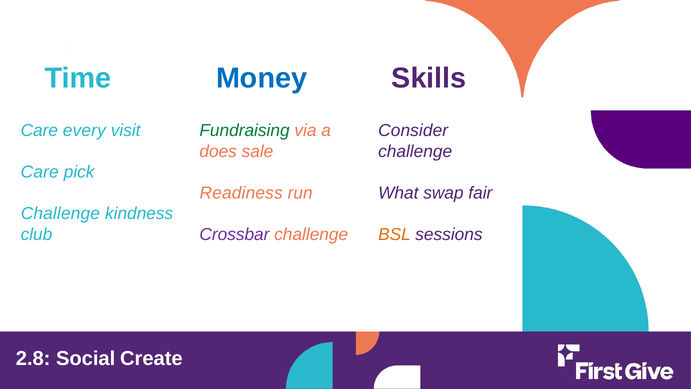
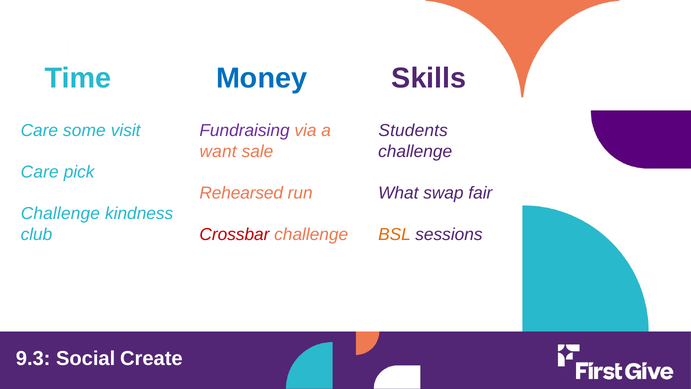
every: every -> some
Fundraising colour: green -> purple
Consider: Consider -> Students
does: does -> want
Readiness: Readiness -> Rehearsed
Crossbar colour: purple -> red
2.8: 2.8 -> 9.3
